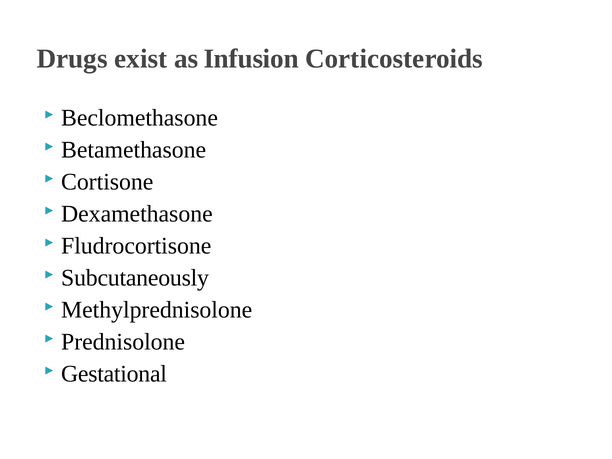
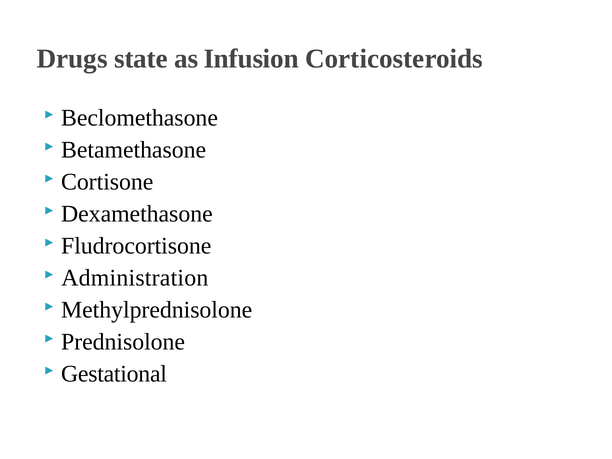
exist: exist -> state
Subcutaneously: Subcutaneously -> Administration
